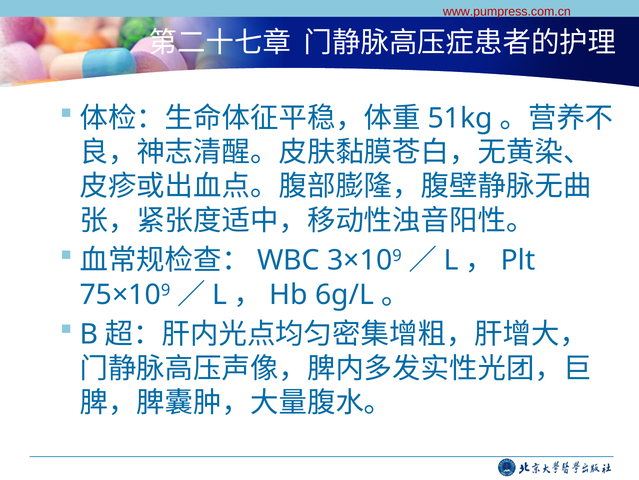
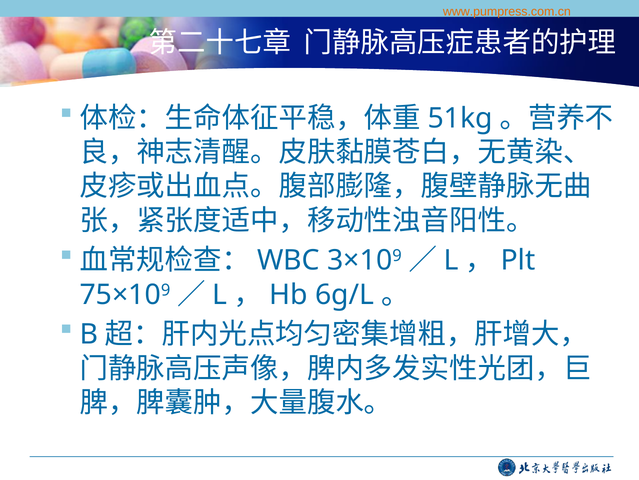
www.pumpress.com.cn colour: red -> orange
